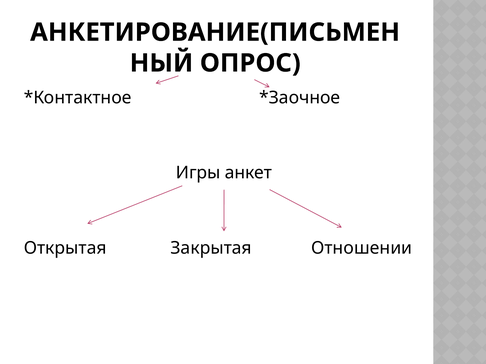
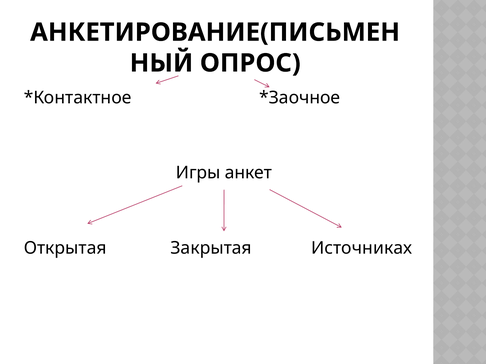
Отношении: Отношении -> Источниках
